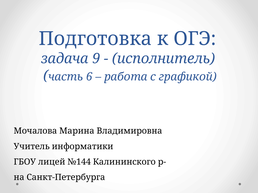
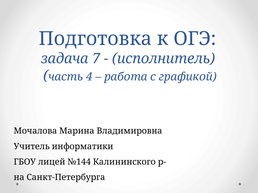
9: 9 -> 7
6: 6 -> 4
